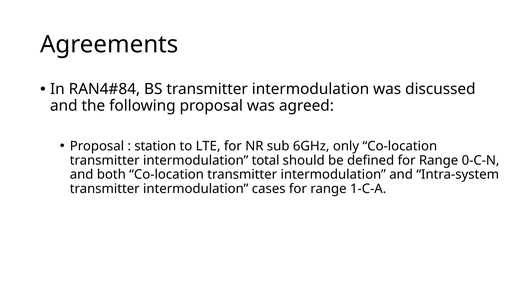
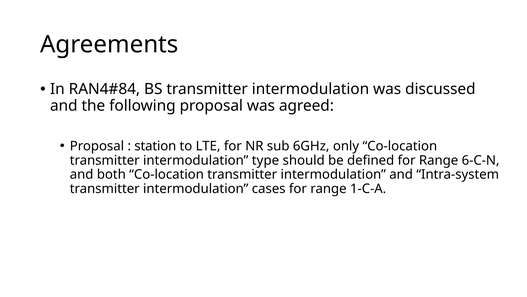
total: total -> type
0-C-N: 0-C-N -> 6-C-N
